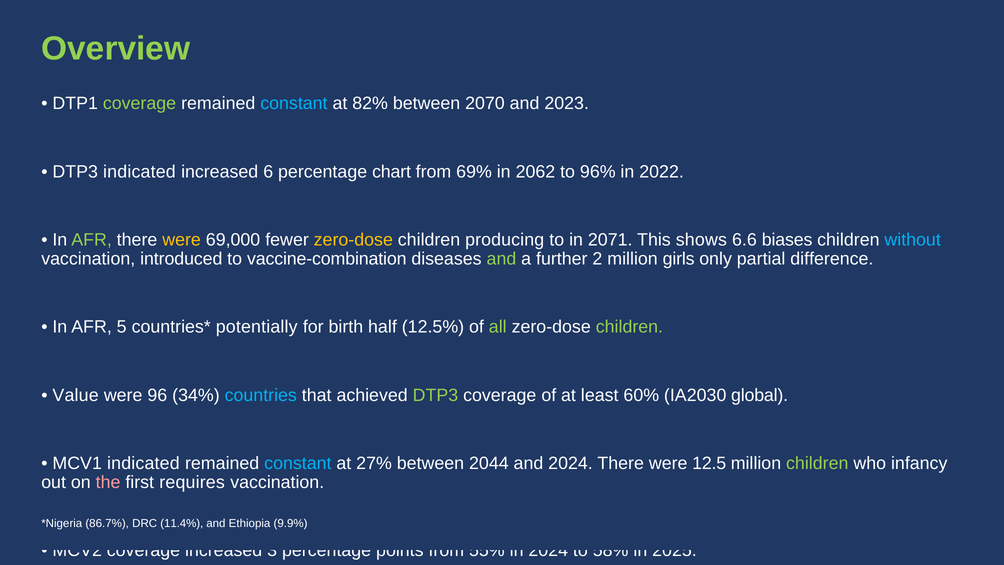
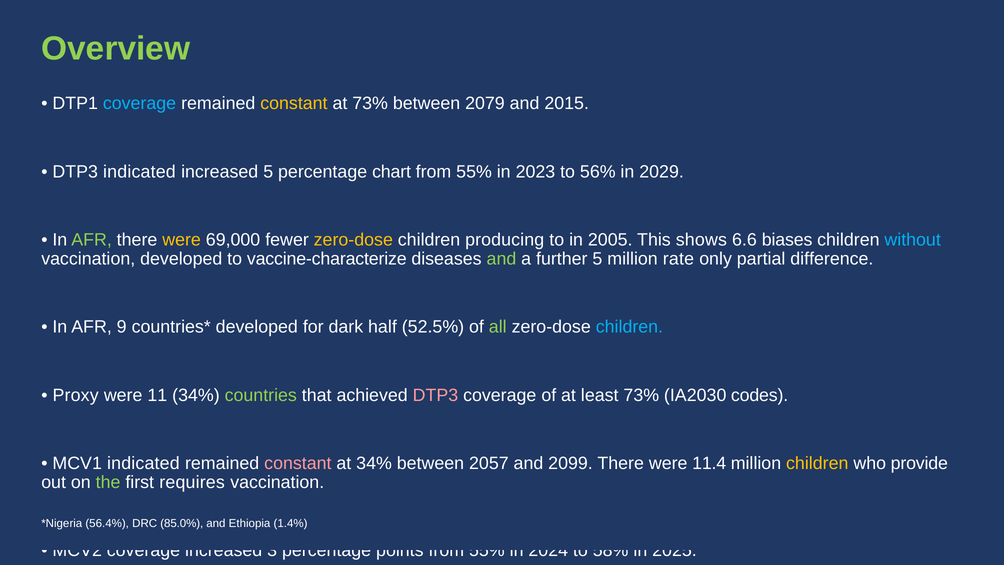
coverage at (140, 104) colour: light green -> light blue
constant at (294, 104) colour: light blue -> yellow
at 82%: 82% -> 73%
2070: 2070 -> 2079
2023: 2023 -> 2015
increased 6: 6 -> 5
69% at (474, 172): 69% -> 55%
2062: 2062 -> 2023
96%: 96% -> 56%
2022: 2022 -> 2029
2071: 2071 -> 2005
vaccination introduced: introduced -> developed
vaccine-combination: vaccine-combination -> vaccine-characterize
further 2: 2 -> 5
million girls: girls -> rate
5: 5 -> 9
potentially at (257, 327): potentially -> developed
birth: birth -> dark
12.5%: 12.5% -> 52.5%
children at (629, 327) colour: light green -> light blue
Value: Value -> Proxy
96: 96 -> 11
countries colour: light blue -> light green
DTP3 at (435, 395) colour: light green -> pink
least 60%: 60% -> 73%
global: global -> codes
constant at (298, 463) colour: light blue -> pink
at 27%: 27% -> 34%
2044: 2044 -> 2057
and 2024: 2024 -> 2099
12.5: 12.5 -> 11.4
children at (817, 463) colour: light green -> yellow
infancy: infancy -> provide
the colour: pink -> light green
86.7%: 86.7% -> 56.4%
11.4%: 11.4% -> 85.0%
9.9%: 9.9% -> 1.4%
